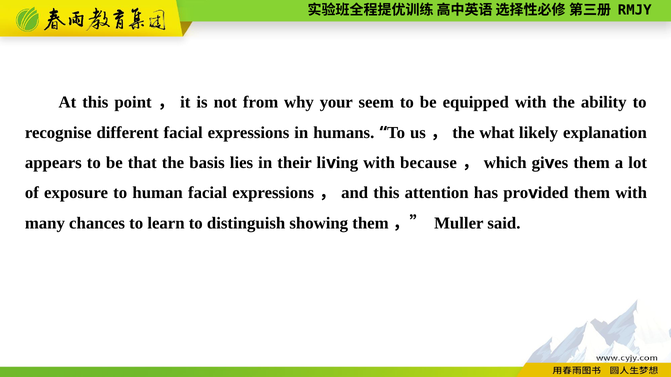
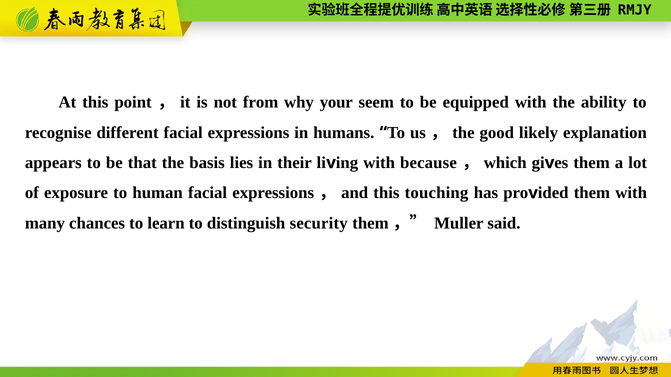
what: what -> good
attention: attention -> touching
showing: showing -> security
